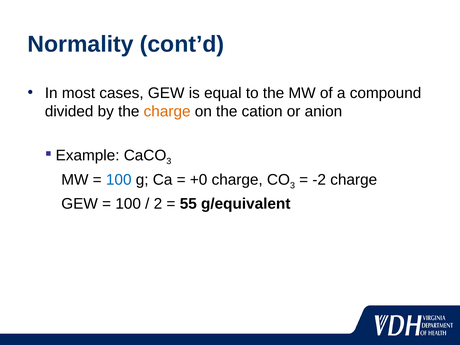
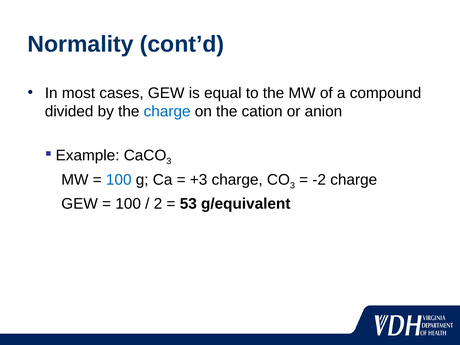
charge at (167, 111) colour: orange -> blue
+0: +0 -> +3
55: 55 -> 53
